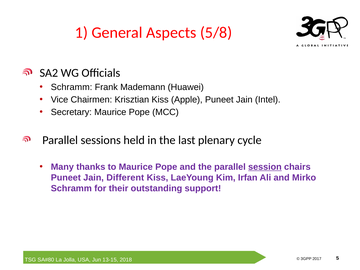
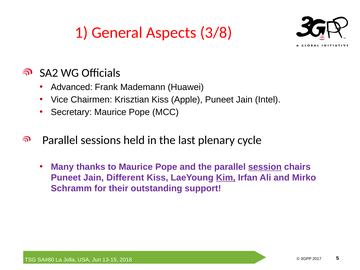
5/8: 5/8 -> 3/8
Schramm at (72, 87): Schramm -> Advanced
Kim underline: none -> present
